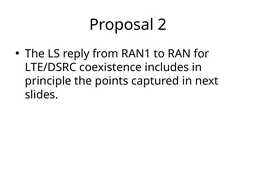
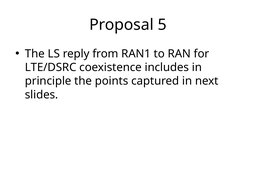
2: 2 -> 5
